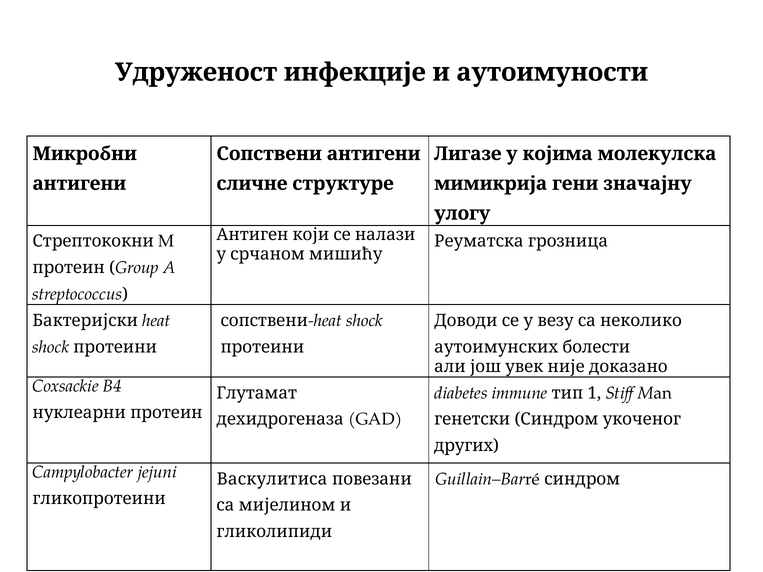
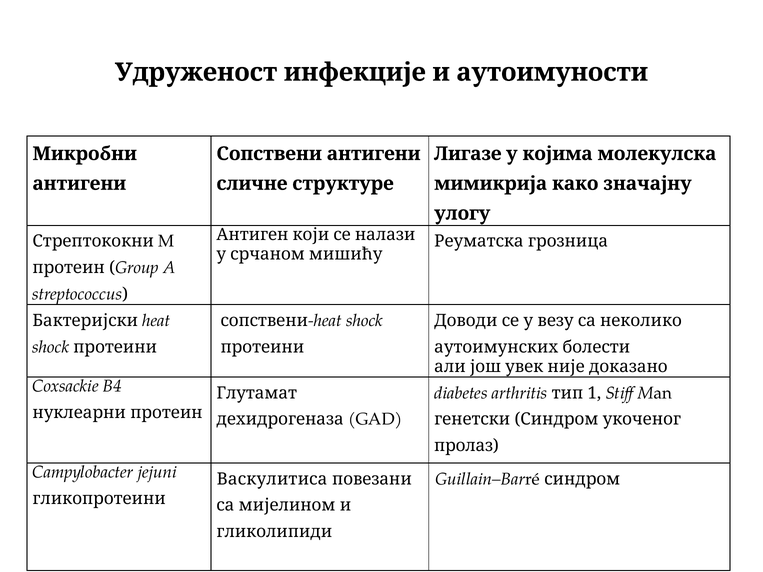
гени: гени -> како
immune: immune -> arthritis
других: других -> пролаз
